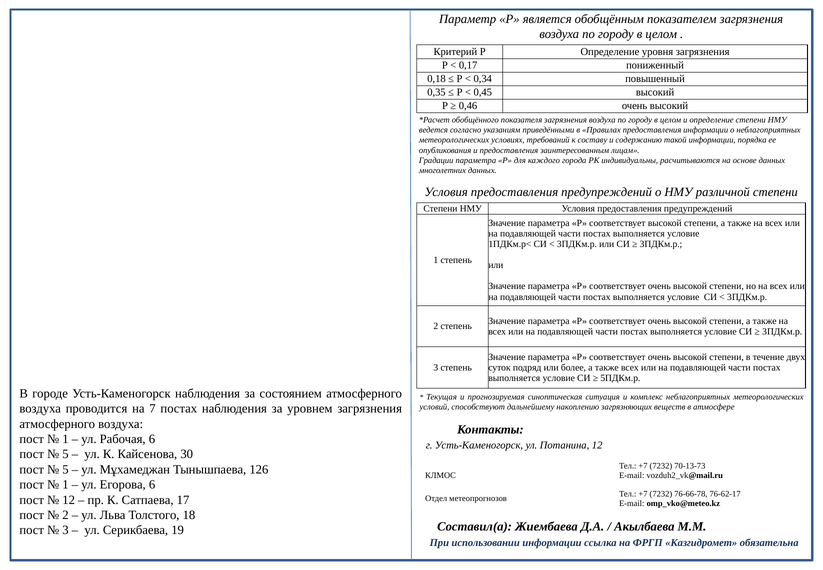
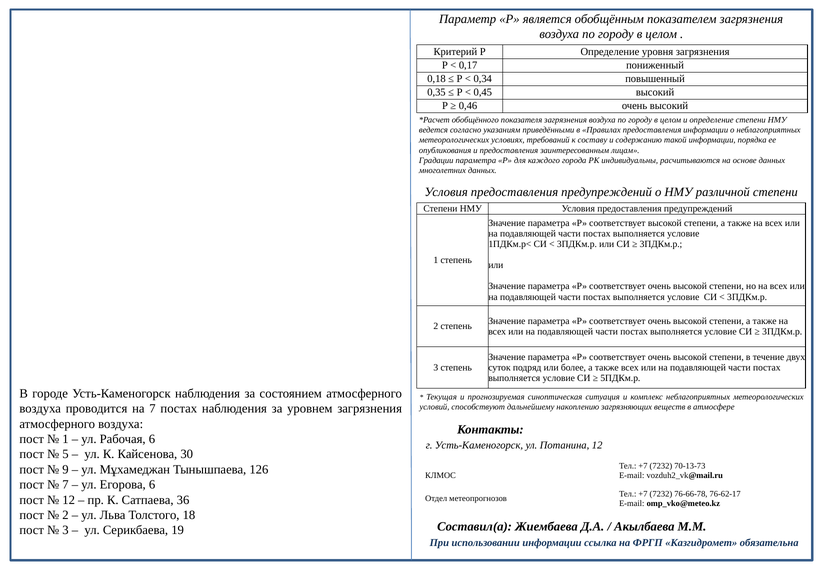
5 at (65, 469): 5 -> 9
1 at (65, 484): 1 -> 7
17: 17 -> 36
